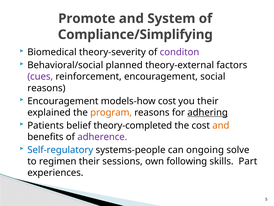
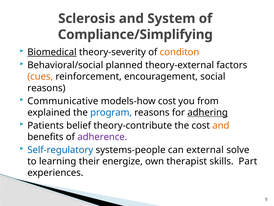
Promote: Promote -> Sclerosis
Biomedical underline: none -> present
conditon colour: purple -> orange
cues colour: purple -> orange
Encouragement at (63, 101): Encouragement -> Communicative
you their: their -> from
program colour: orange -> blue
theory-completed: theory-completed -> theory-contribute
ongoing: ongoing -> external
regimen: regimen -> learning
sessions: sessions -> energize
following: following -> therapist
